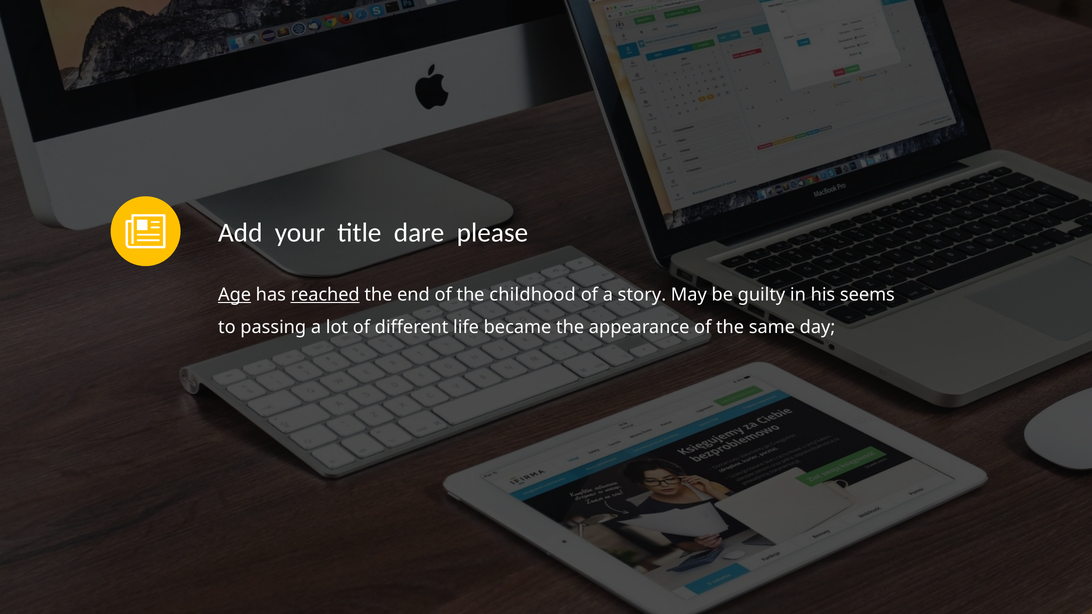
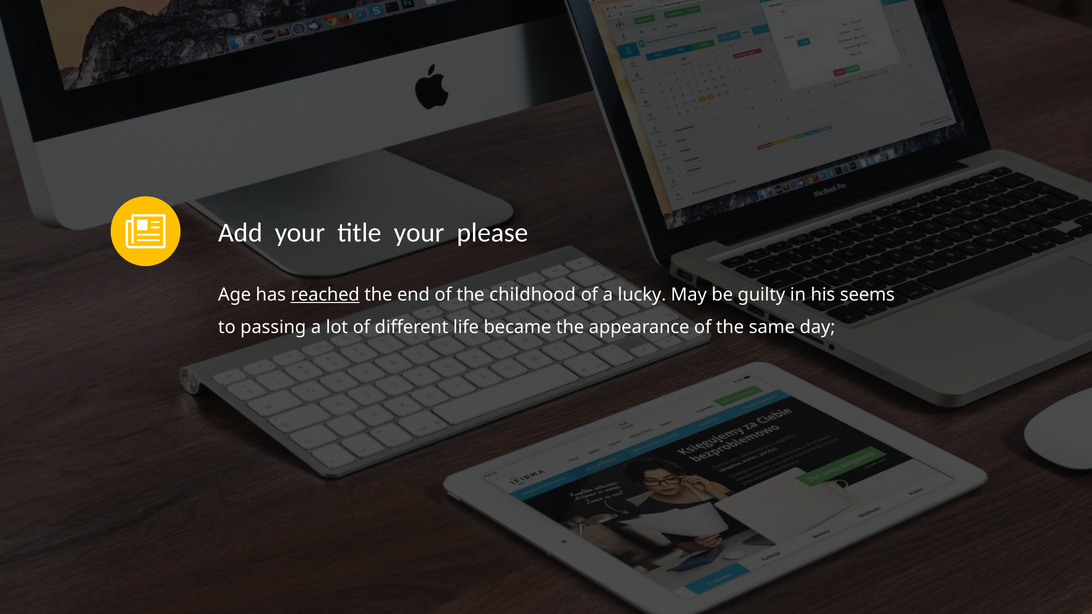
title dare: dare -> your
Age underline: present -> none
story: story -> lucky
